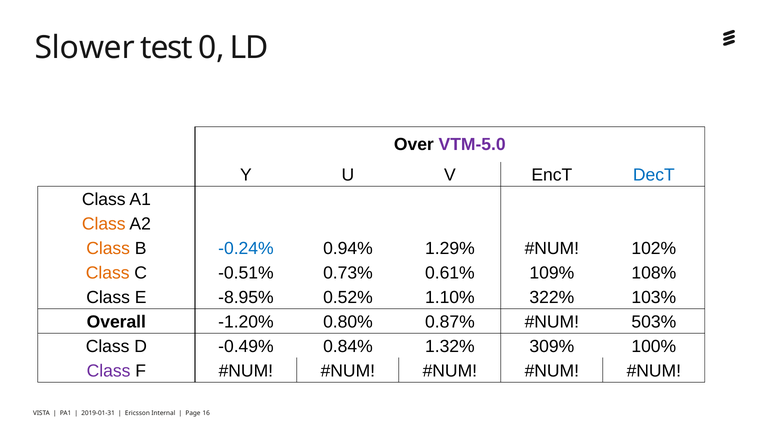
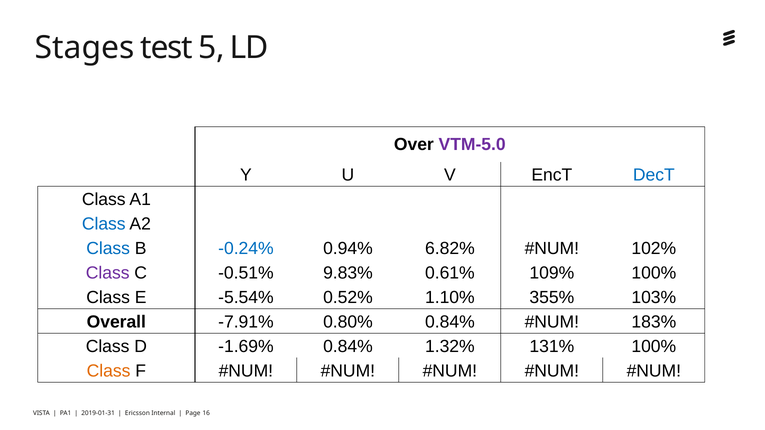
Slower: Slower -> Stages
0: 0 -> 5
Class at (104, 224) colour: orange -> blue
Class at (108, 249) colour: orange -> blue
1.29%: 1.29% -> 6.82%
Class at (108, 273) colour: orange -> purple
0.73%: 0.73% -> 9.83%
109% 108%: 108% -> 100%
-8.95%: -8.95% -> -5.54%
322%: 322% -> 355%
-1.20%: -1.20% -> -7.91%
0.80% 0.87%: 0.87% -> 0.84%
503%: 503% -> 183%
-0.49%: -0.49% -> -1.69%
309%: 309% -> 131%
Class at (109, 371) colour: purple -> orange
